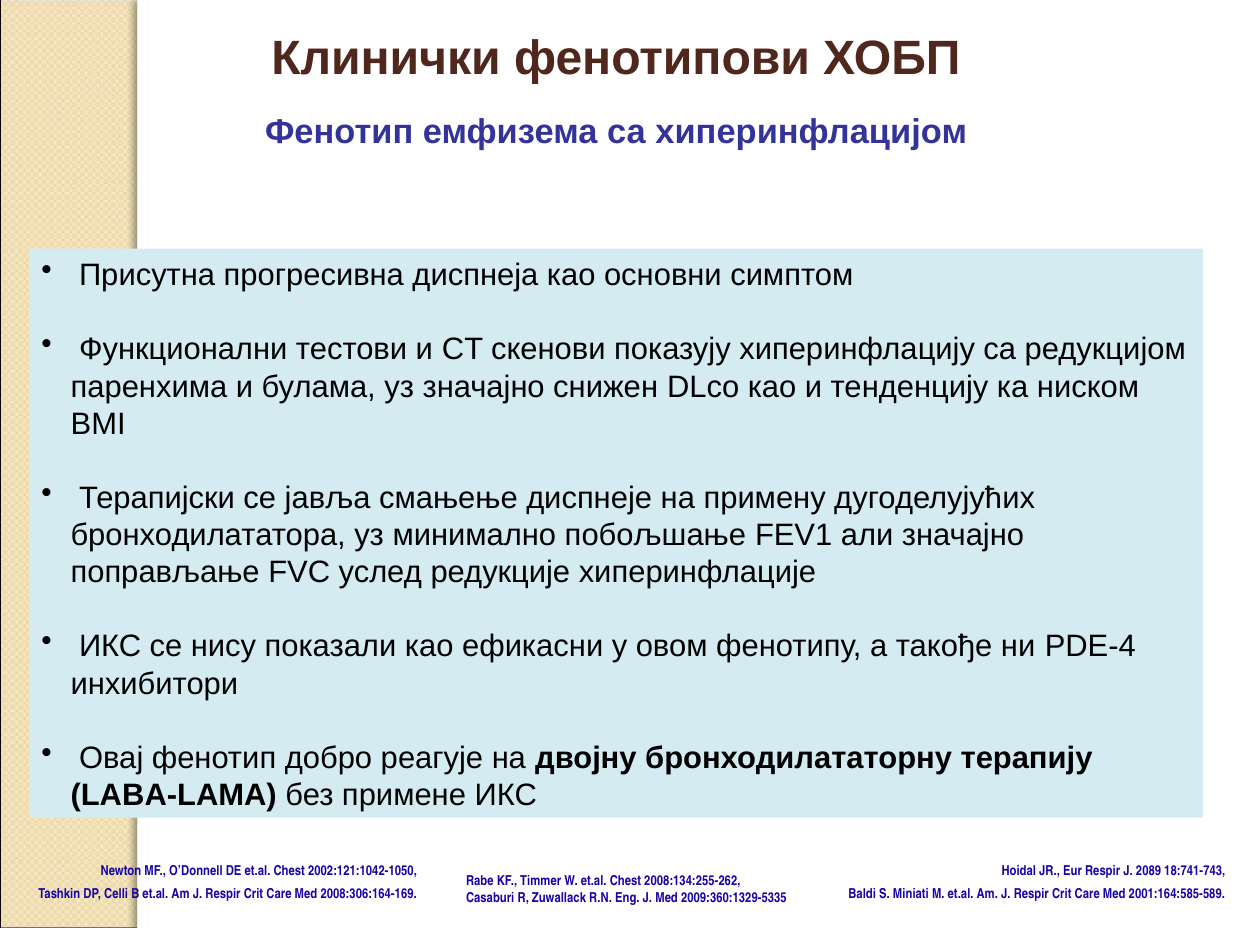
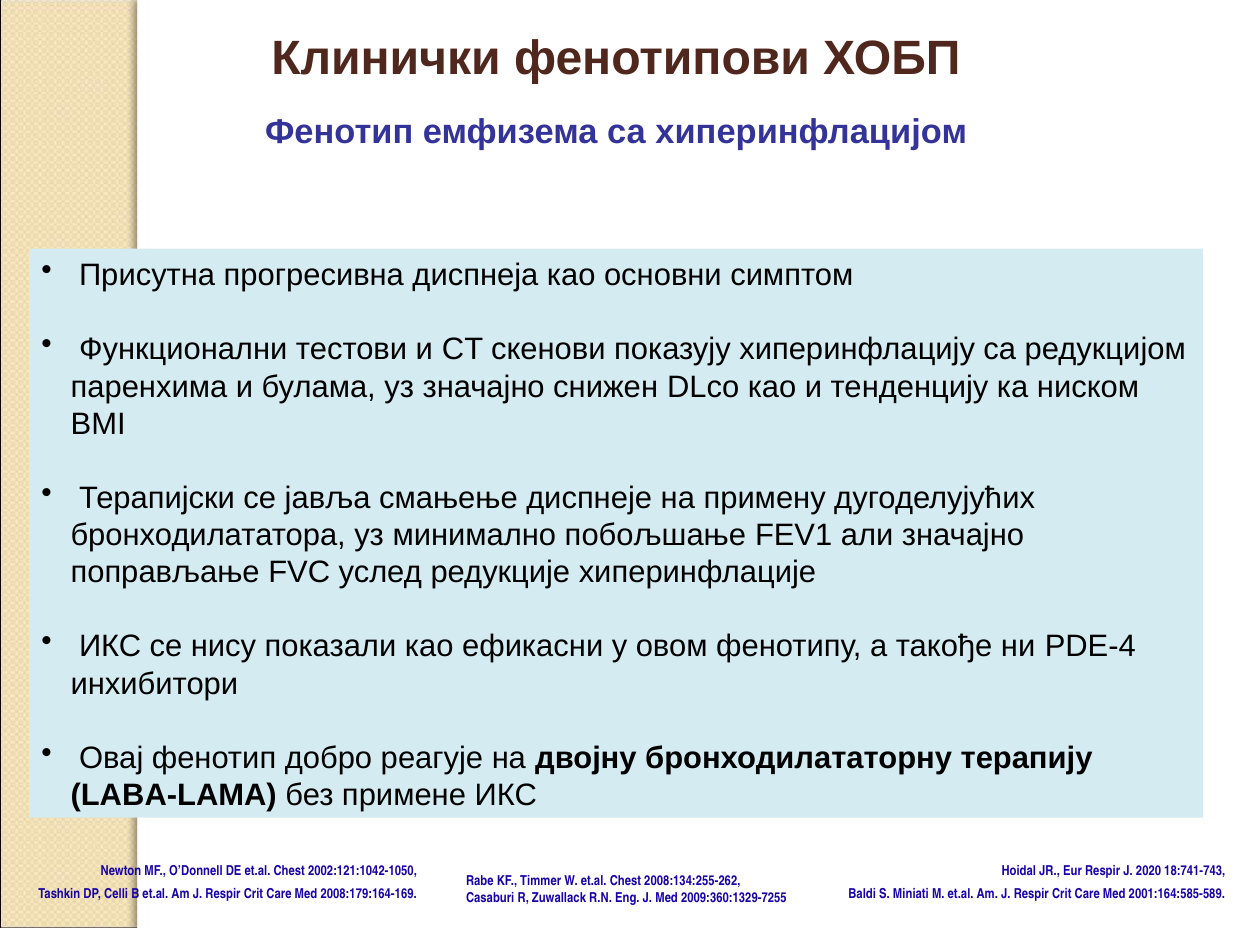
2089: 2089 -> 2020
2008:306:164-169: 2008:306:164-169 -> 2008:179:164-169
2009:360:1329-5335: 2009:360:1329-5335 -> 2009:360:1329-7255
